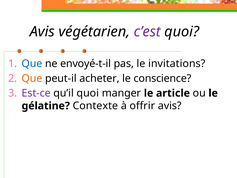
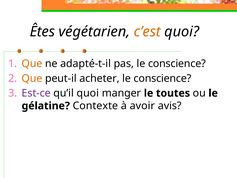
Avis at (42, 32): Avis -> Êtes
c’est colour: purple -> orange
Que at (32, 64) colour: blue -> orange
envoyé-t-il: envoyé-t-il -> adapté-t-il
pas le invitations: invitations -> conscience
article: article -> toutes
offrir: offrir -> avoir
